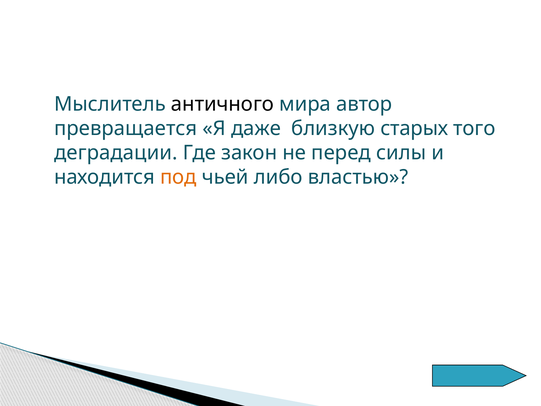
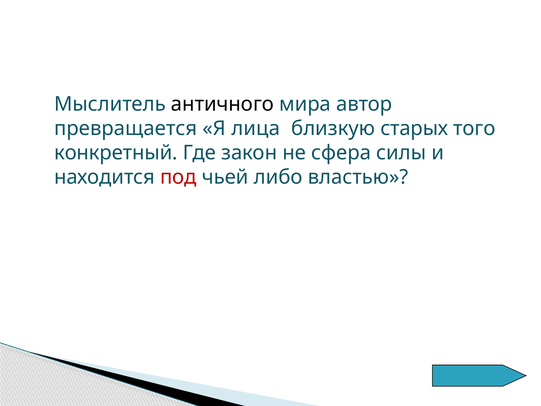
даже: даже -> лица
деградации: деградации -> конкретный
перед: перед -> сфера
под colour: orange -> red
